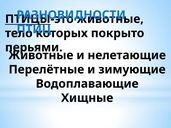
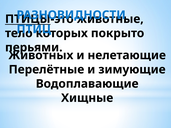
Животные at (41, 55): Животные -> Животных
